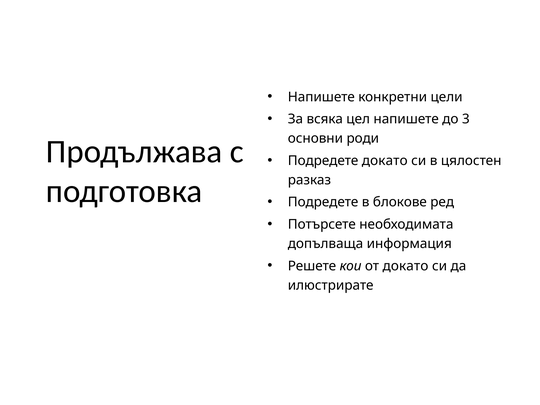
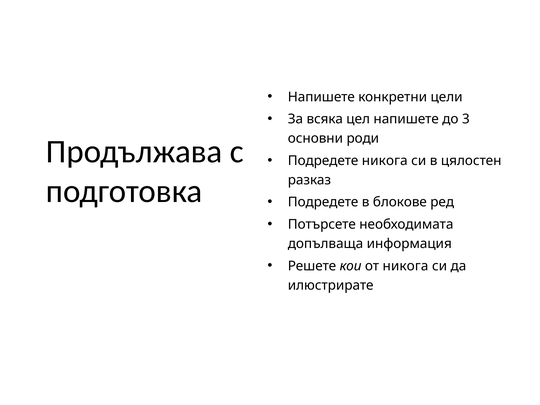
Подредете докато: докато -> никога
от докато: докато -> никога
